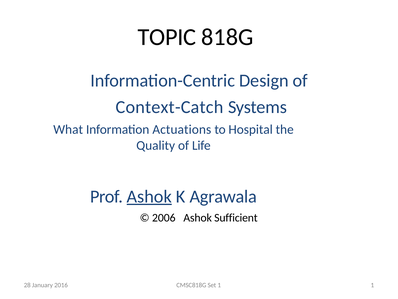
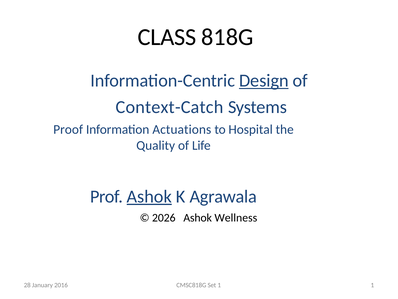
TOPIC: TOPIC -> CLASS
Design underline: none -> present
What: What -> Proof
2006: 2006 -> 2026
Sufficient: Sufficient -> Wellness
